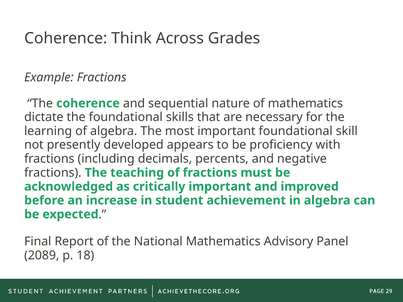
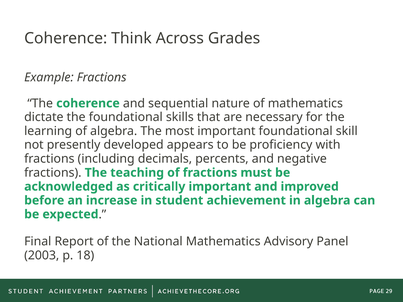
2089: 2089 -> 2003
